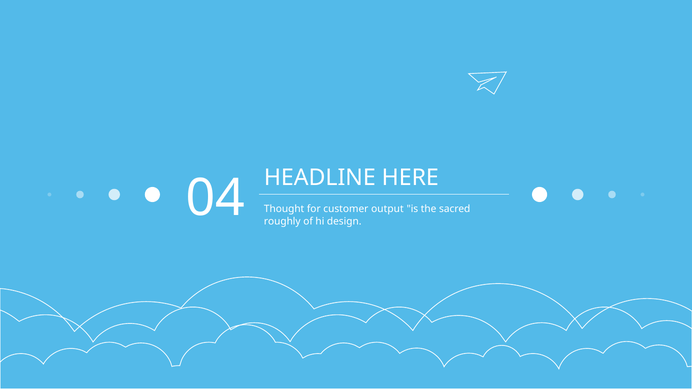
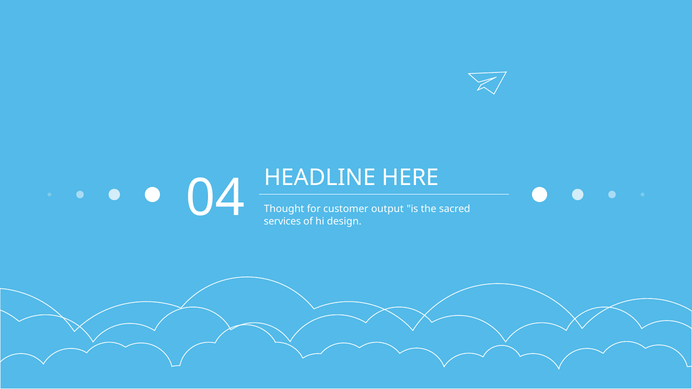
roughly: roughly -> services
